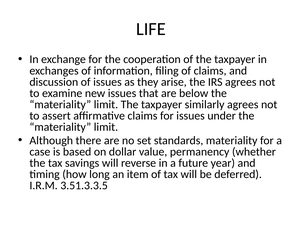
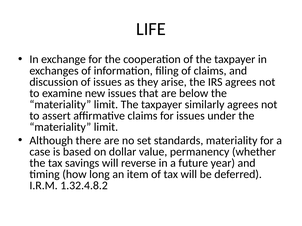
3.51.3.3.5: 3.51.3.3.5 -> 1.32.4.8.2
